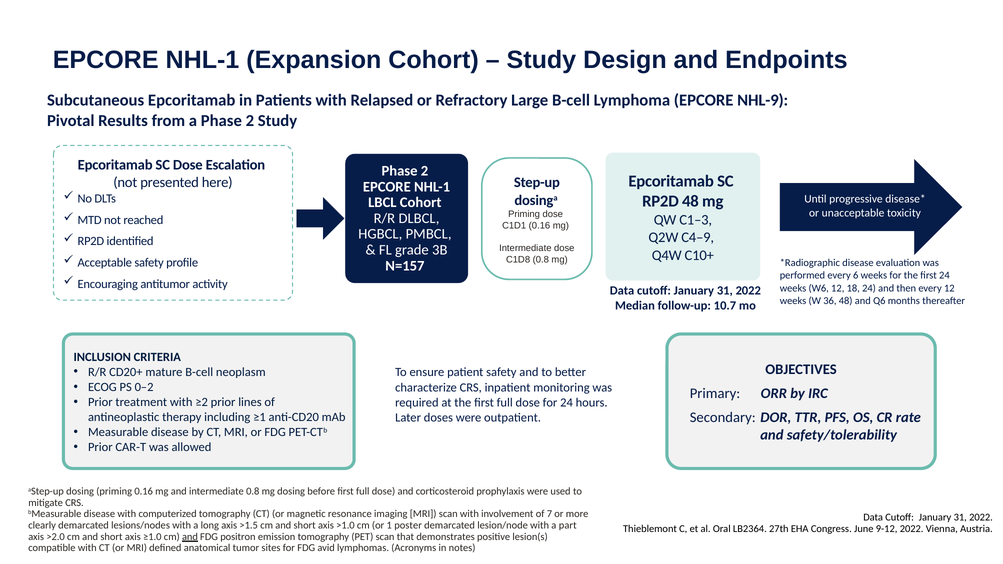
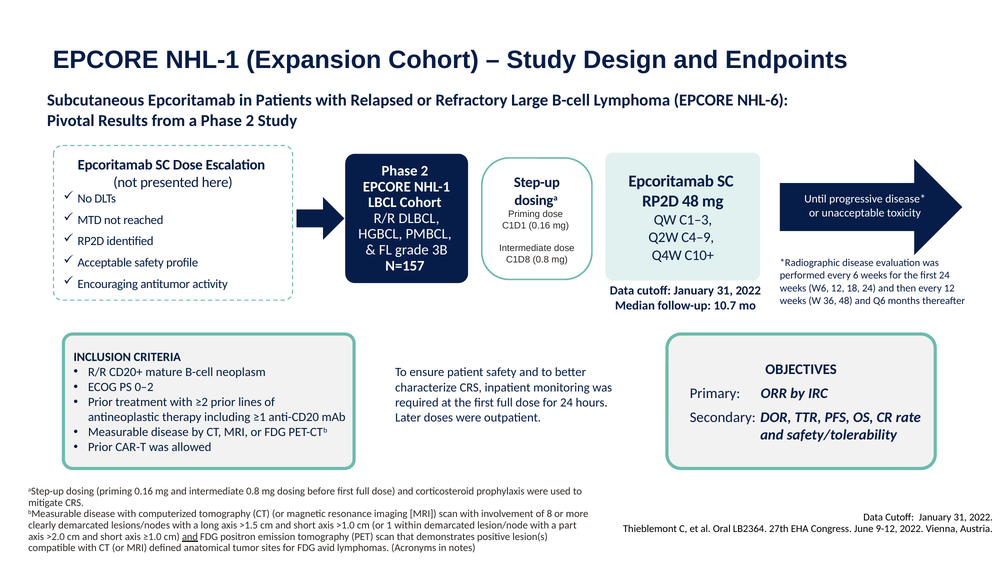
NHL-9: NHL-9 -> NHL-6
7: 7 -> 8
poster: poster -> within
